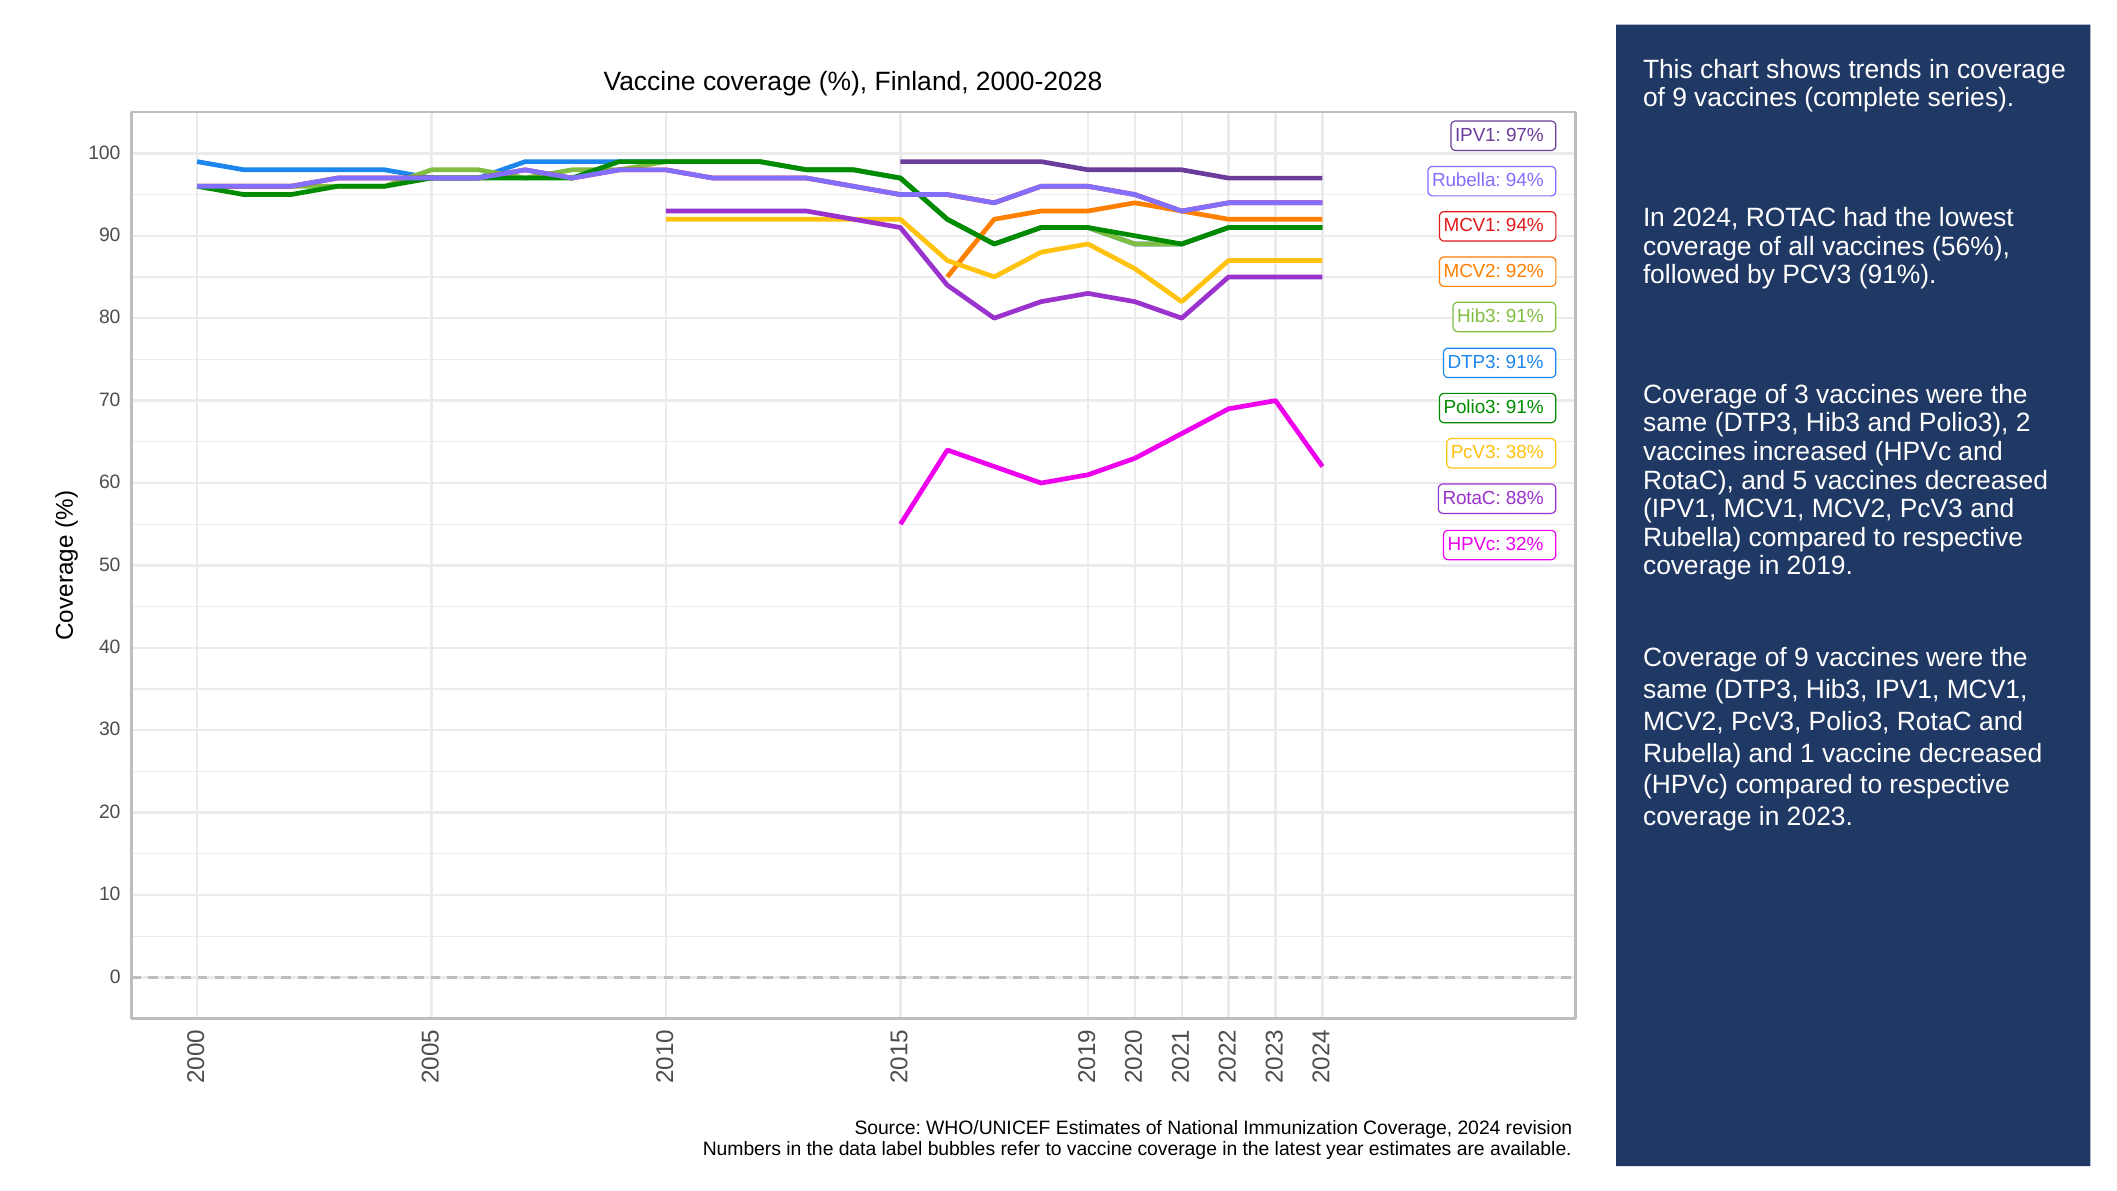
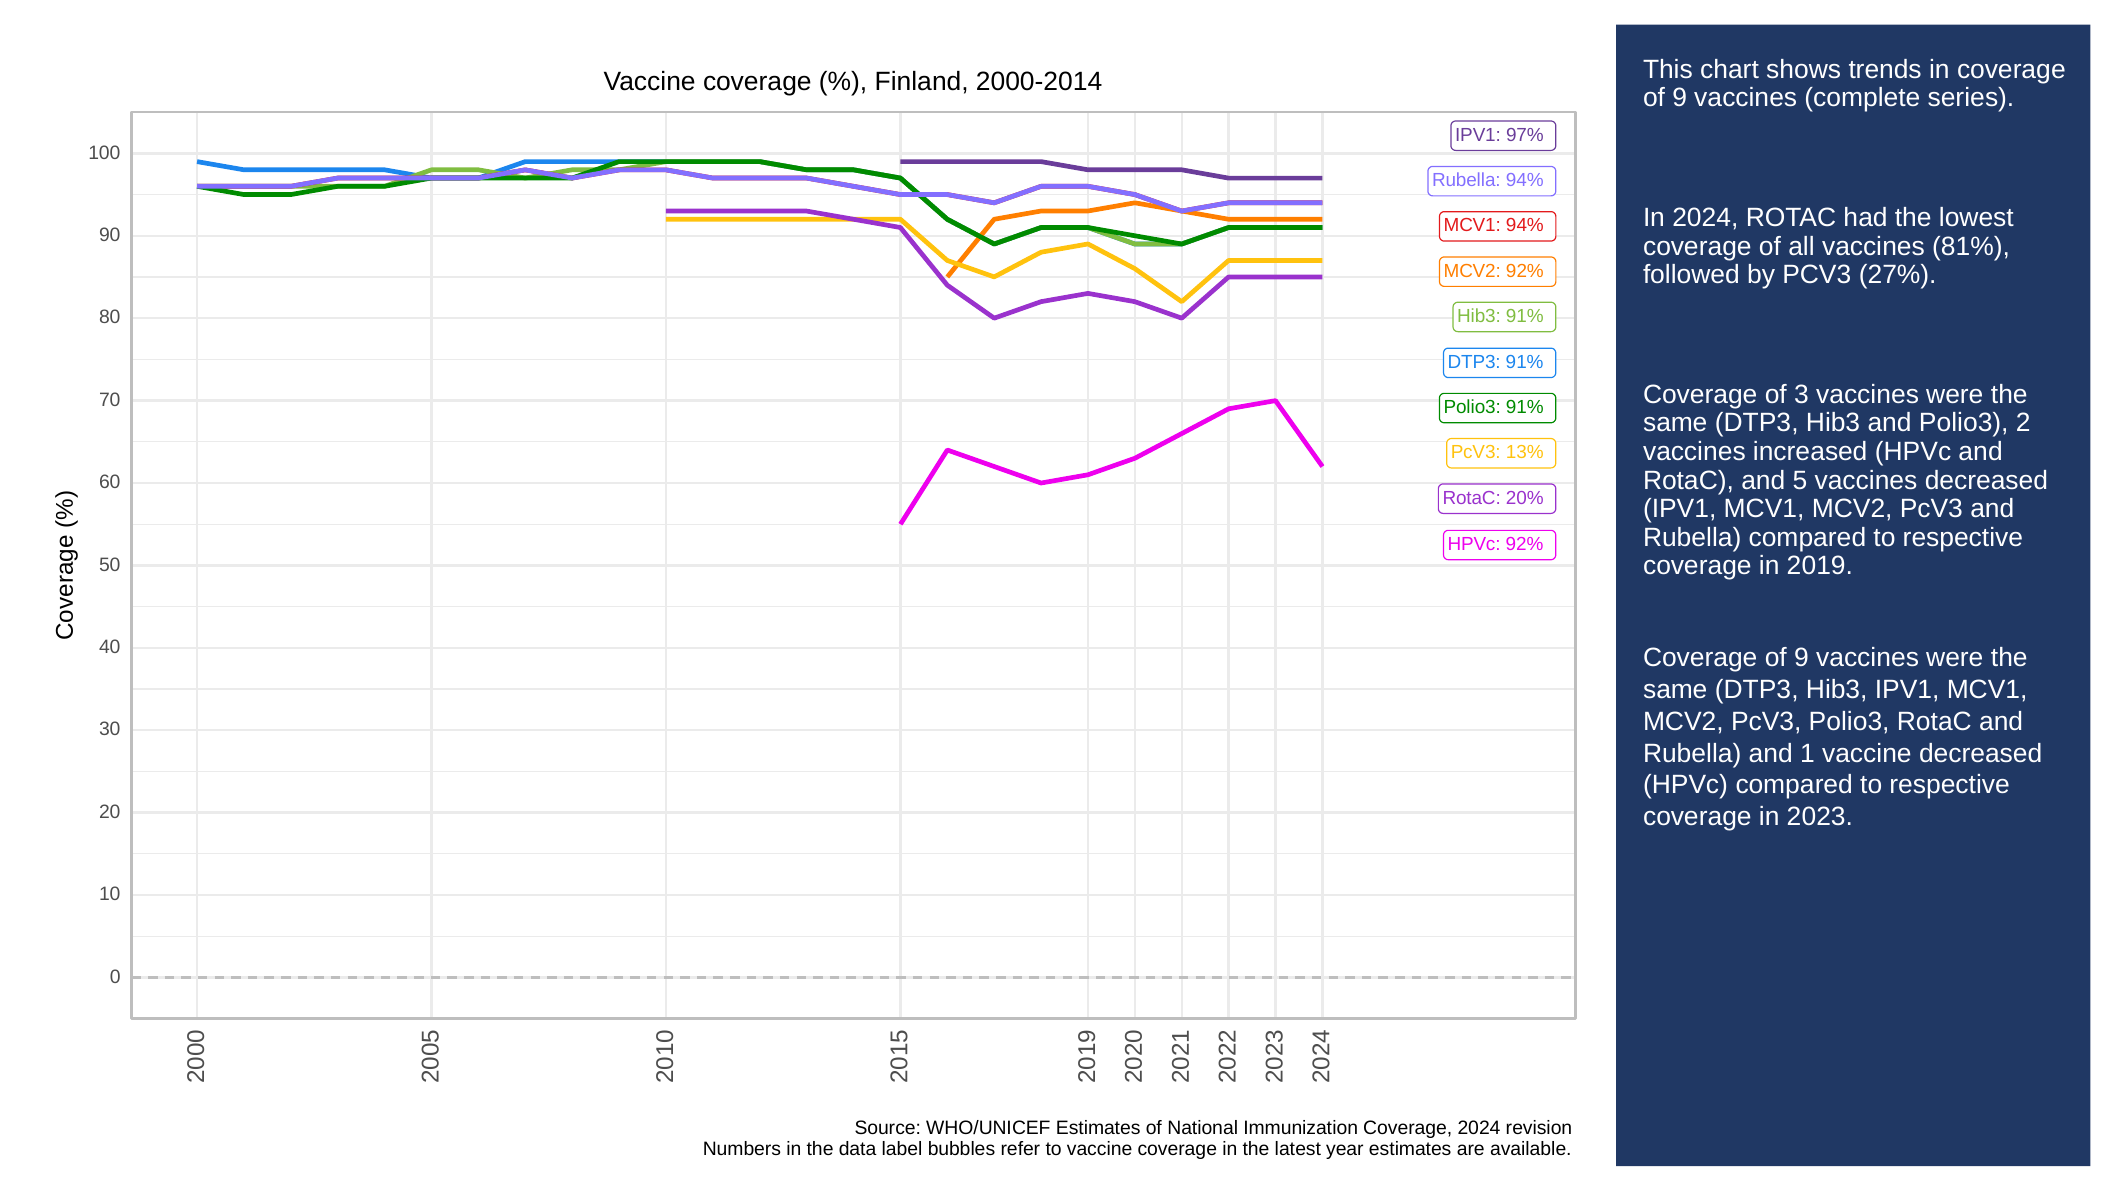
2000-2028: 2000-2028 -> 2000-2014
56%: 56% -> 81%
PCV3 91%: 91% -> 27%
38%: 38% -> 13%
88%: 88% -> 20%
HPVc 32%: 32% -> 92%
